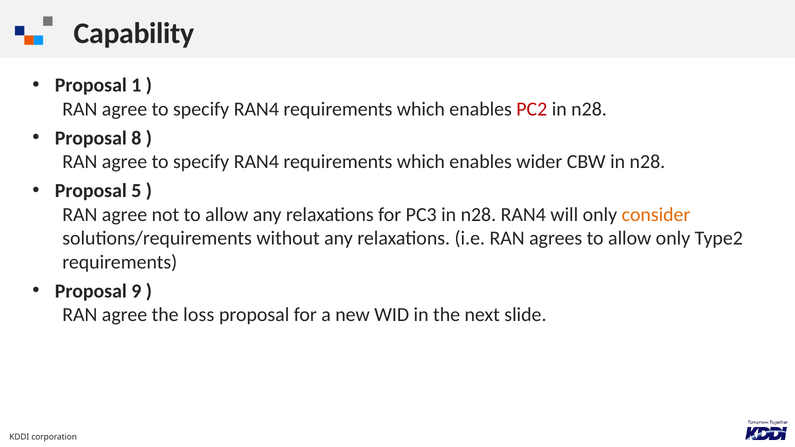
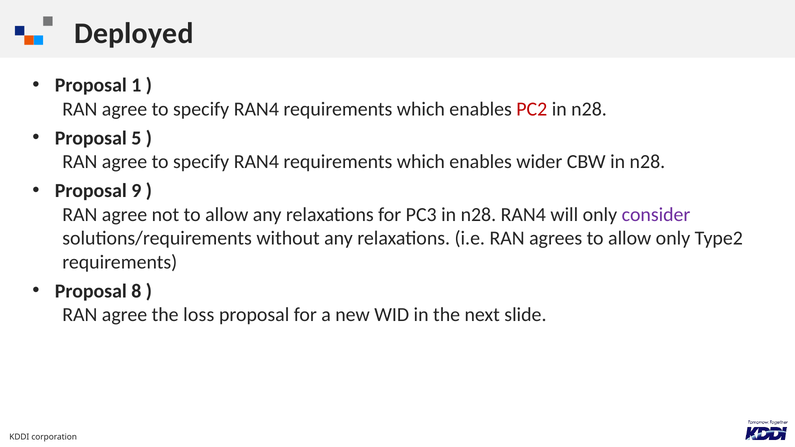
Capability: Capability -> Deployed
Proposal 8: 8 -> 5
Proposal 5: 5 -> 9
consider colour: orange -> purple
9: 9 -> 8
